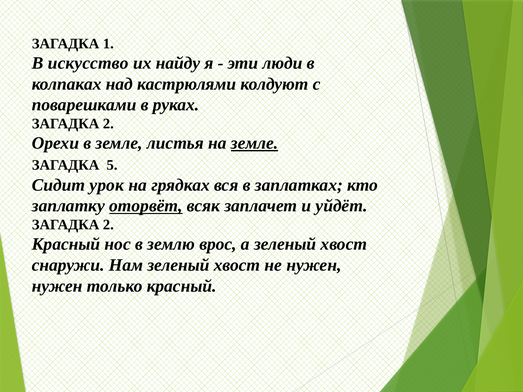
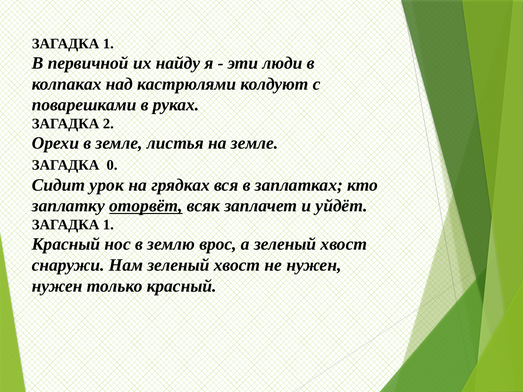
искусство: искусство -> первичной
земле at (255, 143) underline: present -> none
5: 5 -> 0
2 at (108, 225): 2 -> 1
